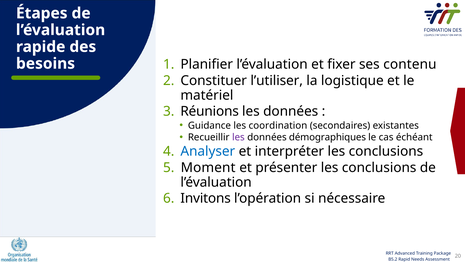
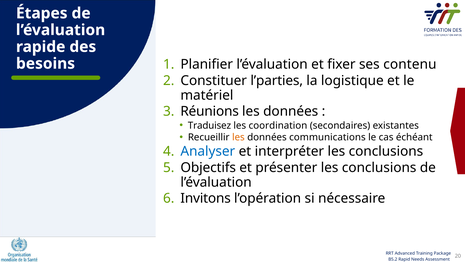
l’utiliser: l’utiliser -> l’parties
Guidance: Guidance -> Traduisez
les at (238, 137) colour: purple -> orange
démographiques: démographiques -> communications
Moment: Moment -> Objectifs
